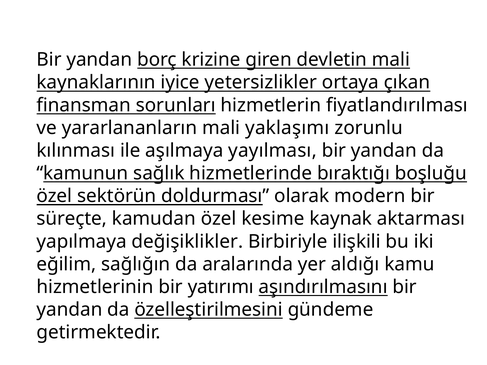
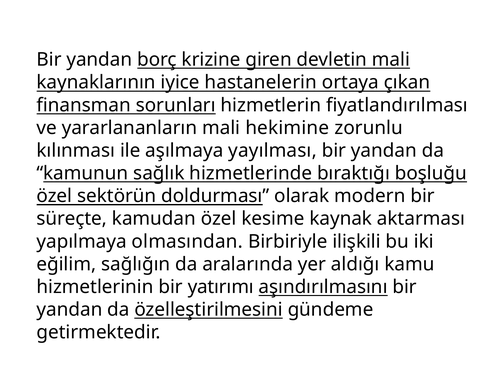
yetersizlikler: yetersizlikler -> hastanelerin
yaklaşımı: yaklaşımı -> hekimine
değişiklikler: değişiklikler -> olmasından
